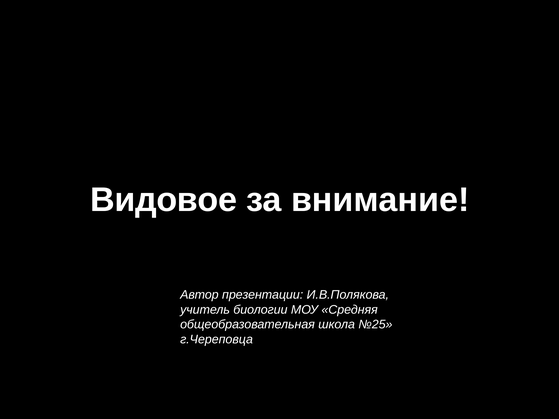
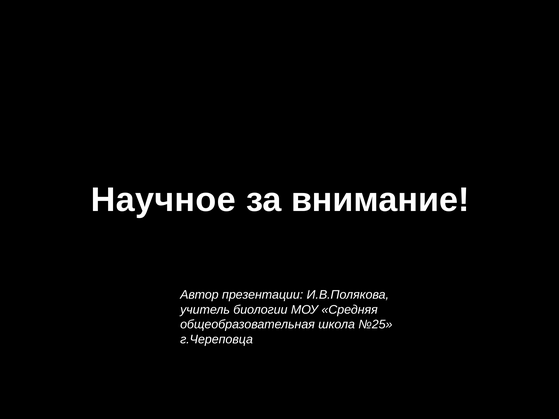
Видовое: Видовое -> Научное
